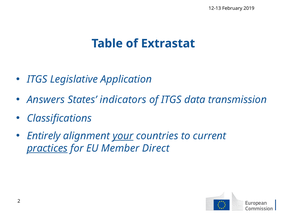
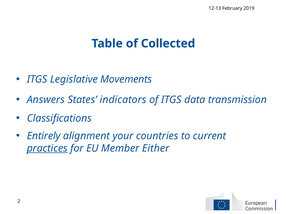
Extrastat: Extrastat -> Collected
Application: Application -> Movements
your underline: present -> none
Direct: Direct -> Either
